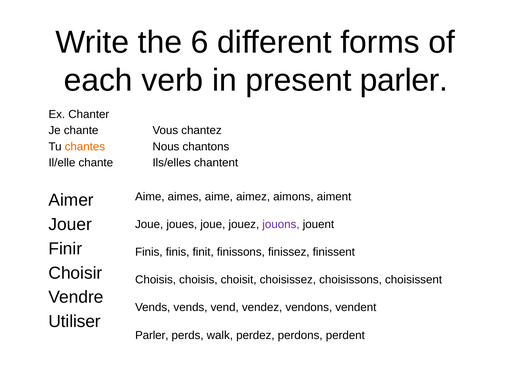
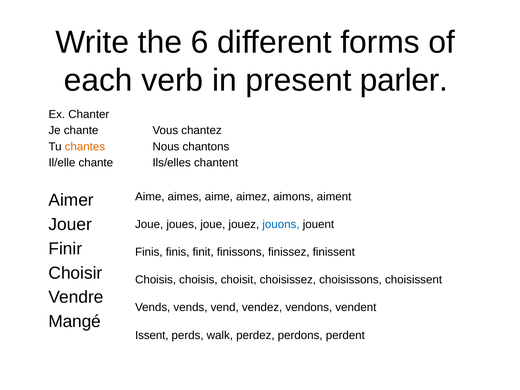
jouons colour: purple -> blue
Utiliser: Utiliser -> Mangé
Parler at (152, 335): Parler -> Issent
